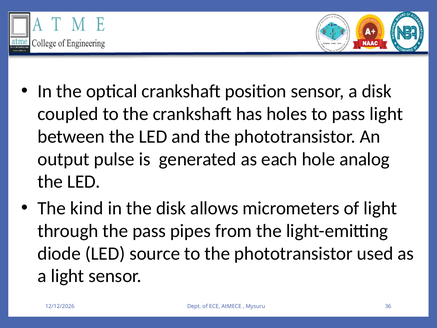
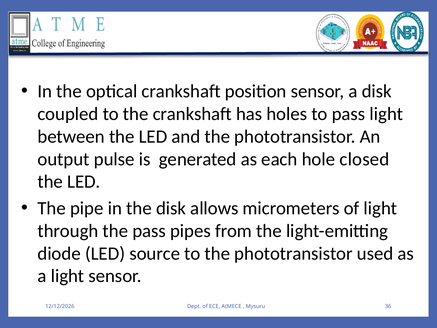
analog: analog -> closed
kind: kind -> pipe
